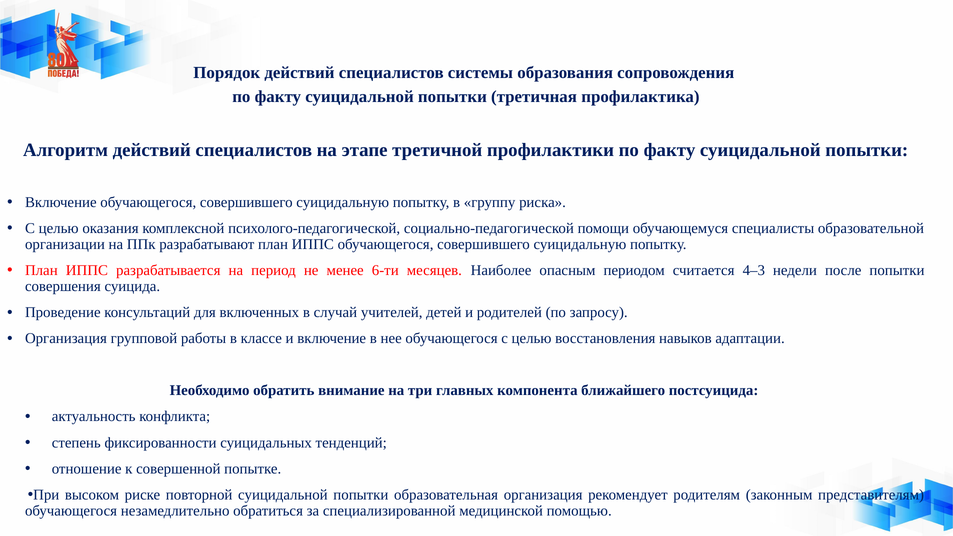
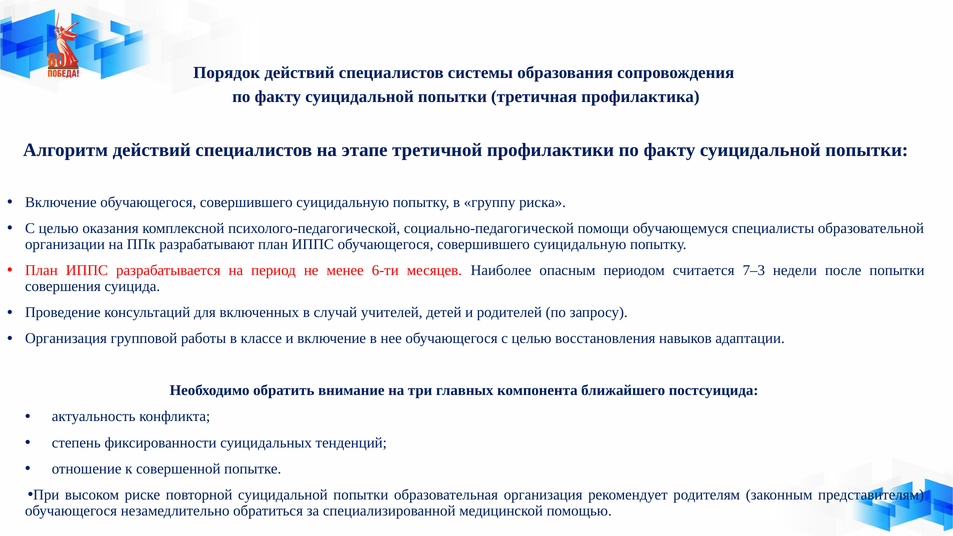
4–3: 4–3 -> 7–3
